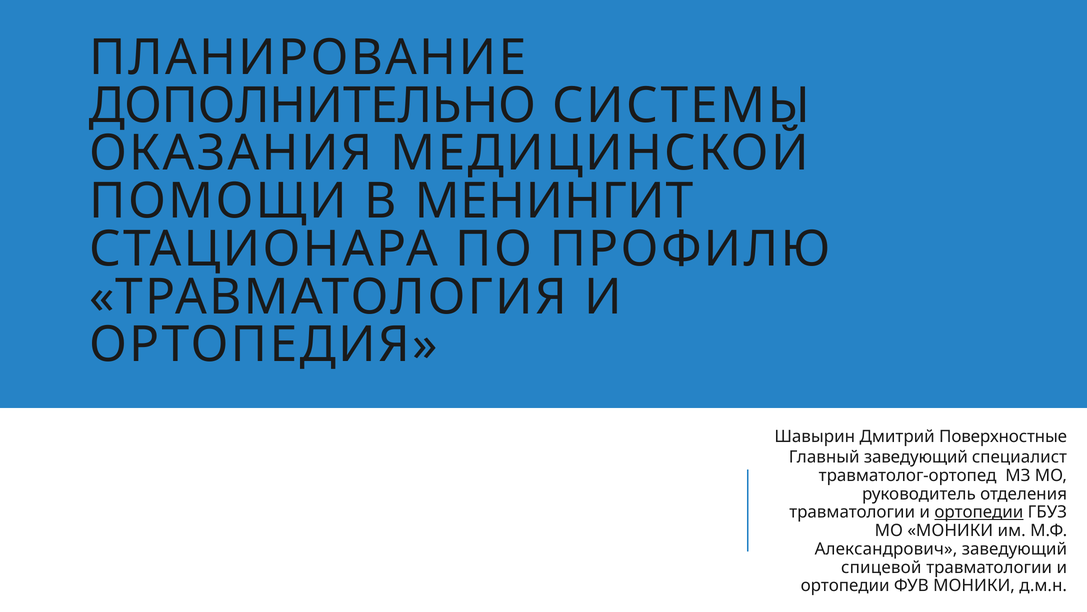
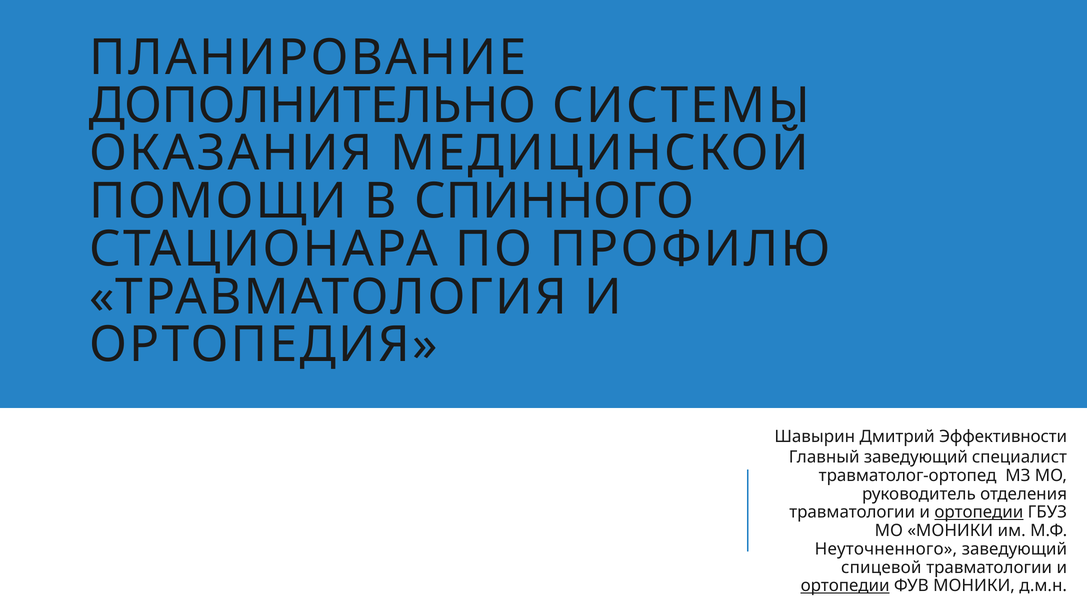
МЕНИНГИТ: МЕНИНГИТ -> СПИННОГО
Поверхностные: Поверхностные -> Эффективности
Александрович: Александрович -> Неуточненного
ортопедии at (845, 585) underline: none -> present
